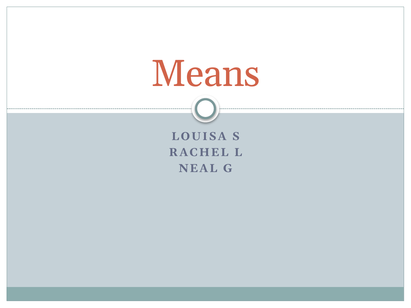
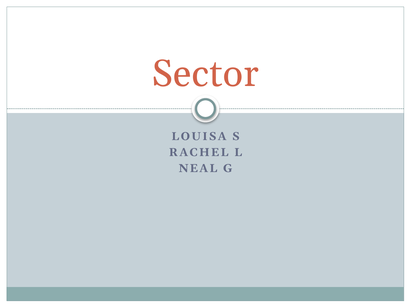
Means: Means -> Sector
